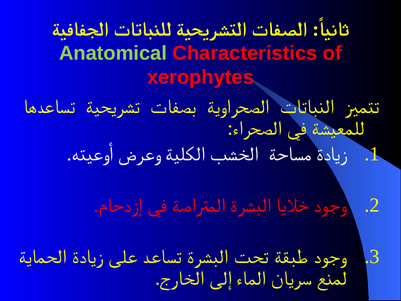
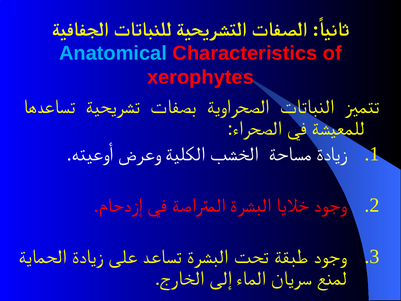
Anatomical colour: light green -> light blue
